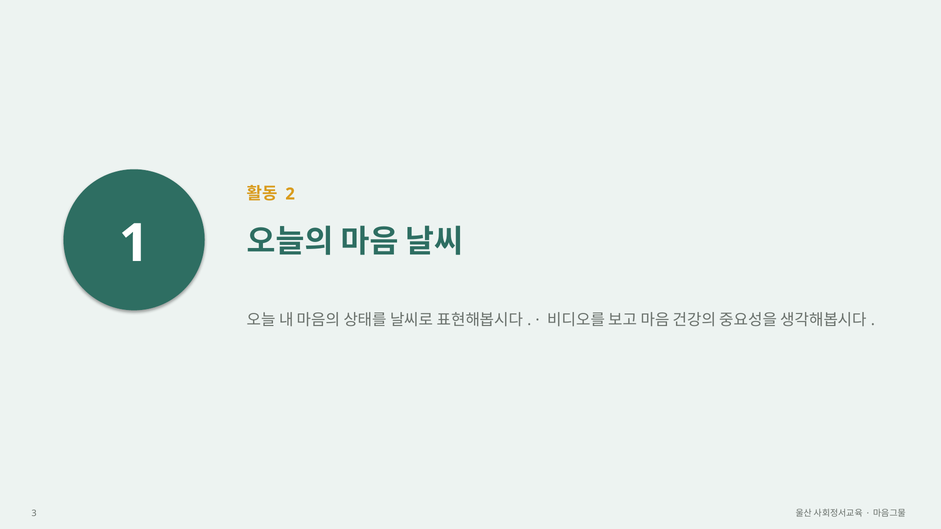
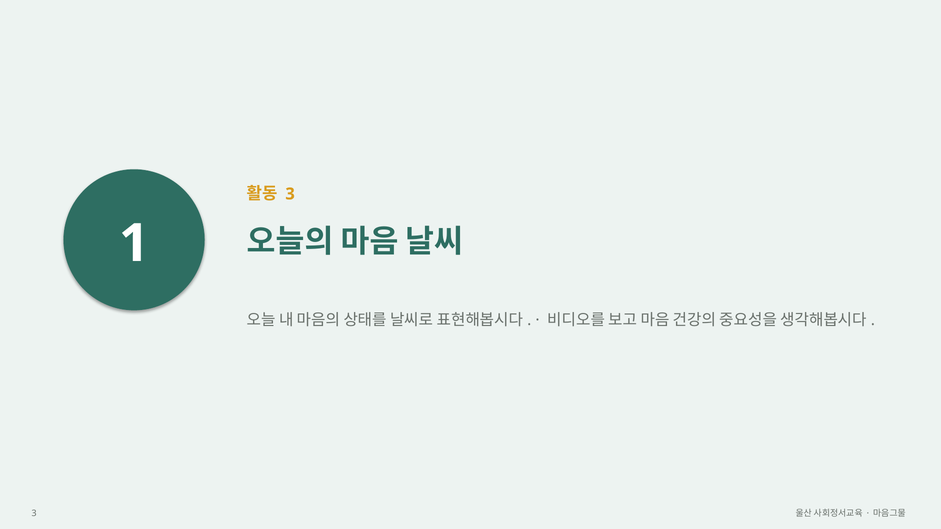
2 at (290, 194): 2 -> 3
